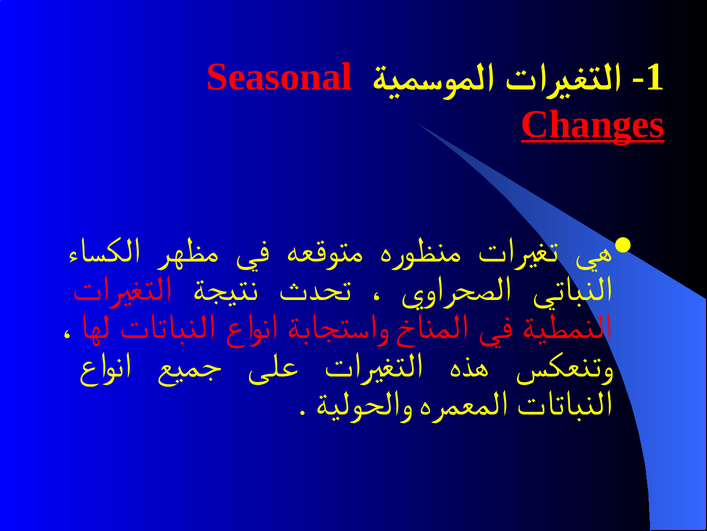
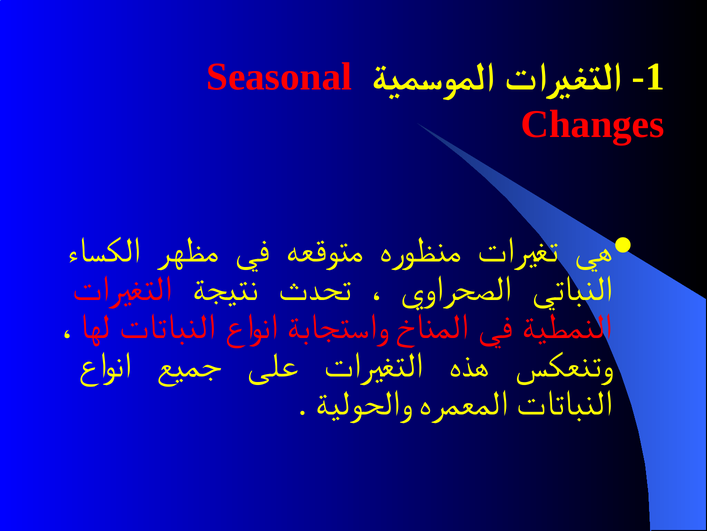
Changes underline: present -> none
